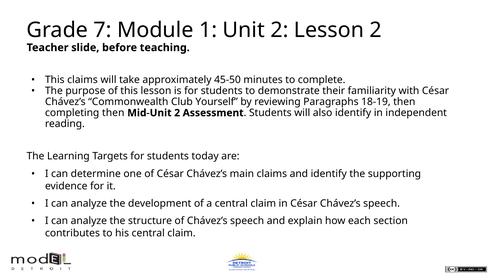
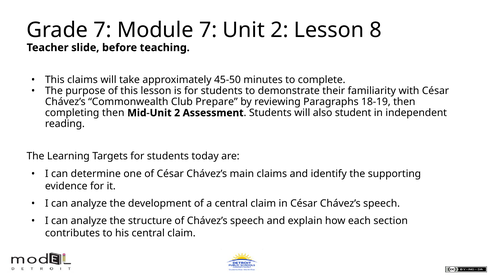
Module 1: 1 -> 7
Lesson 2: 2 -> 8
Yourself: Yourself -> Prepare
also identify: identify -> student
